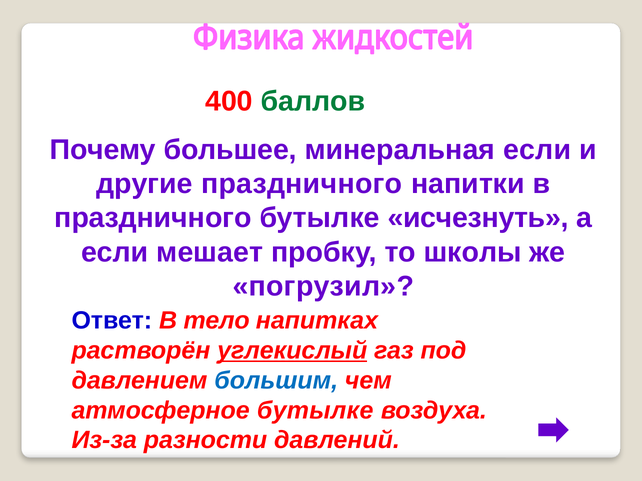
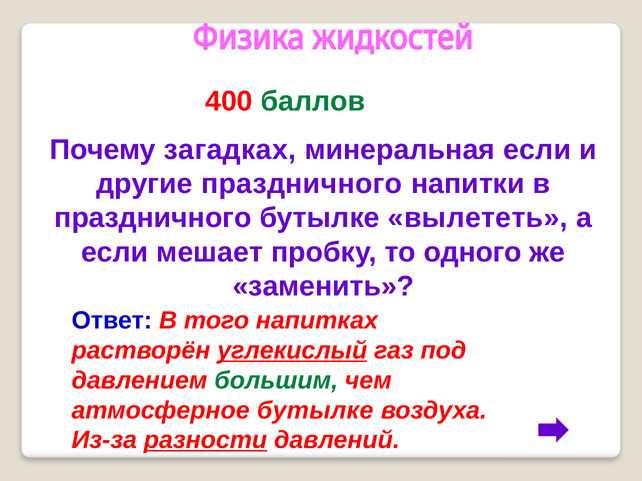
большее: большее -> загадках
исчезнуть: исчезнуть -> вылететь
школы: школы -> одного
погрузил: погрузил -> заменить
тело: тело -> того
большим colour: blue -> green
разности underline: none -> present
